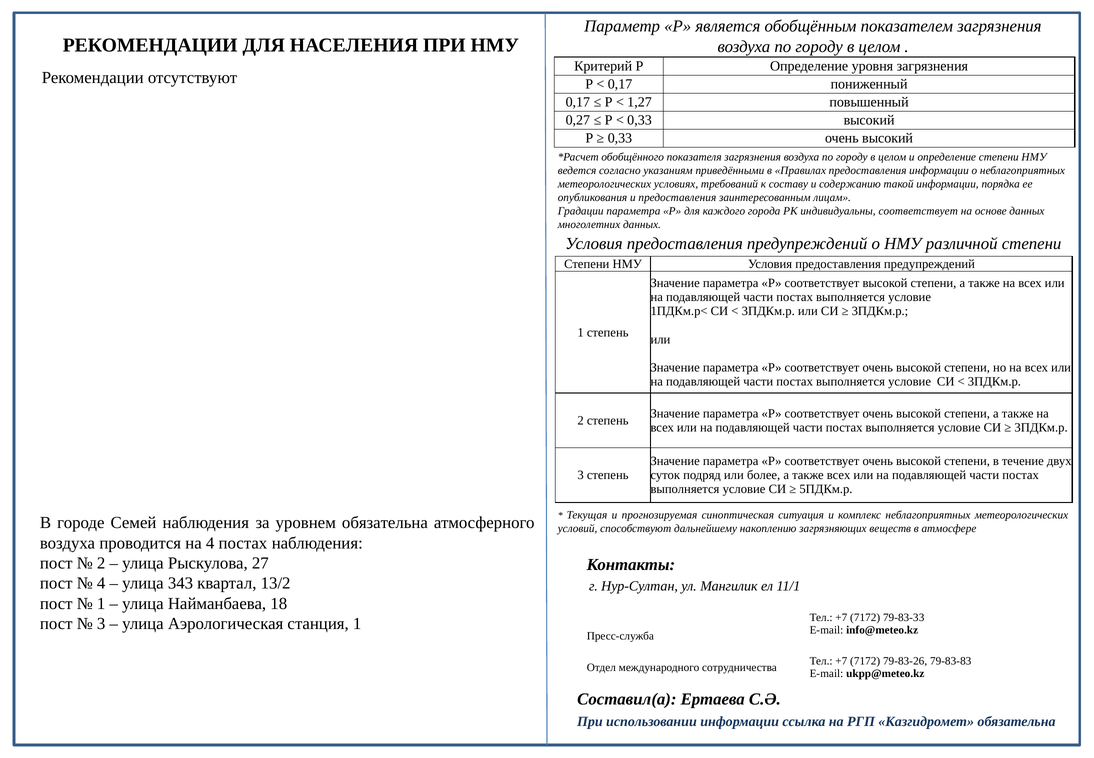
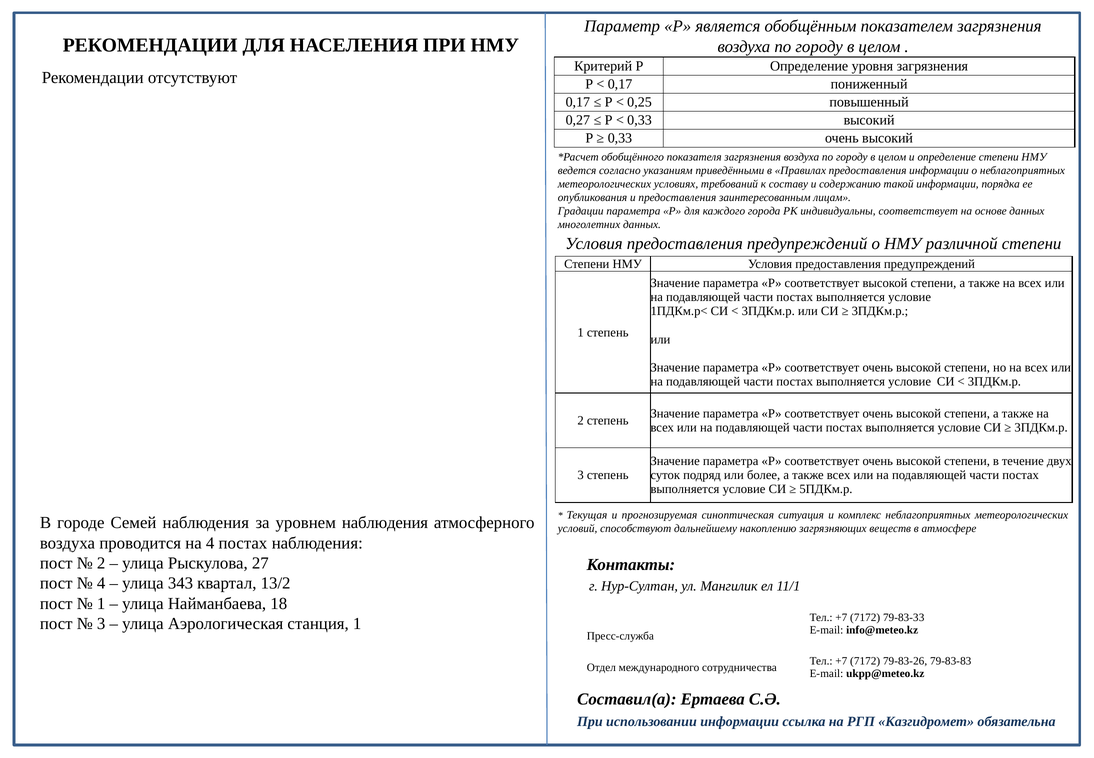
1,27: 1,27 -> 0,25
уровнем обязательна: обязательна -> наблюдения
